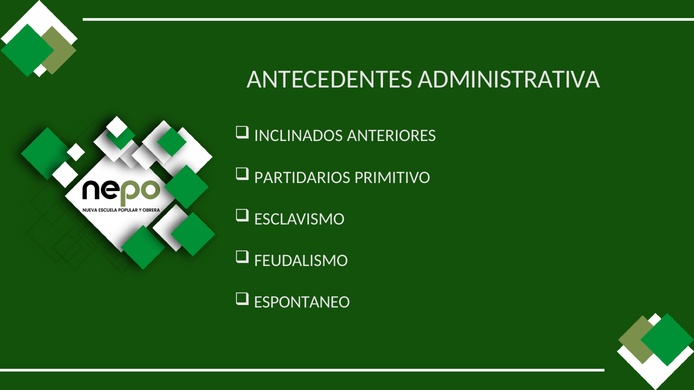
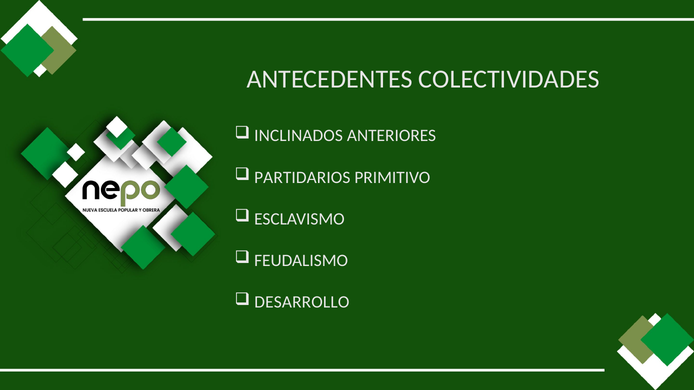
ADMINISTRATIVA: ADMINISTRATIVA -> COLECTIVIDADES
ESPONTANEO: ESPONTANEO -> DESARROLLO
